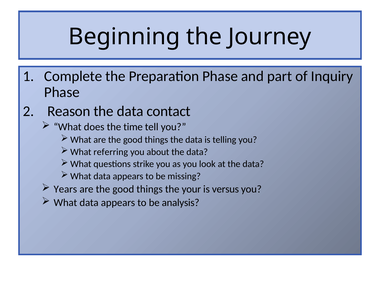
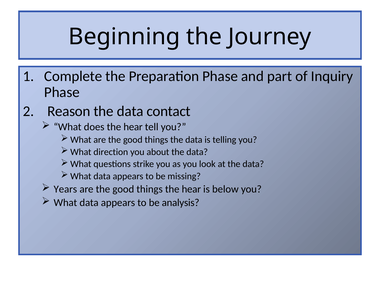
does the time: time -> hear
referring: referring -> direction
things the your: your -> hear
versus: versus -> below
